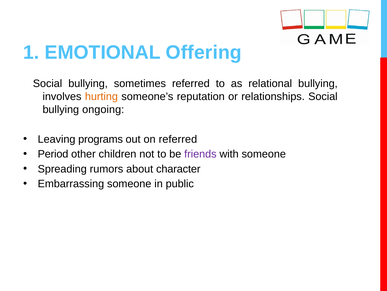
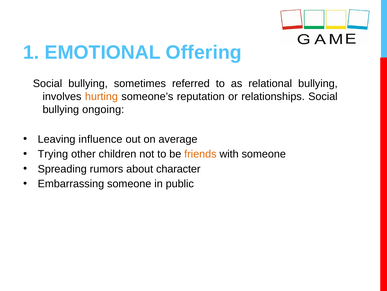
programs: programs -> influence
on referred: referred -> average
Period: Period -> Trying
friends colour: purple -> orange
